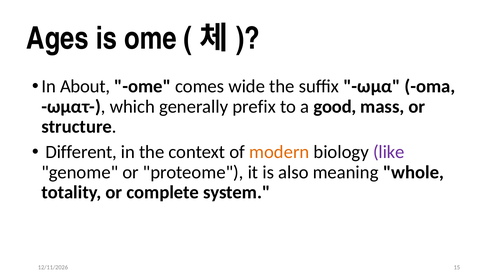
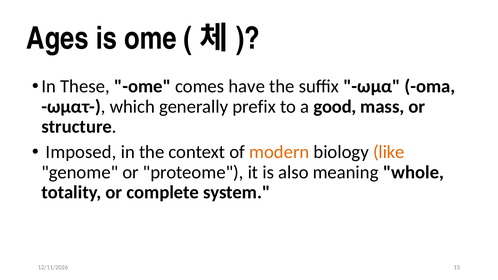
About: About -> These
wide: wide -> have
Different: Different -> Imposed
like colour: purple -> orange
